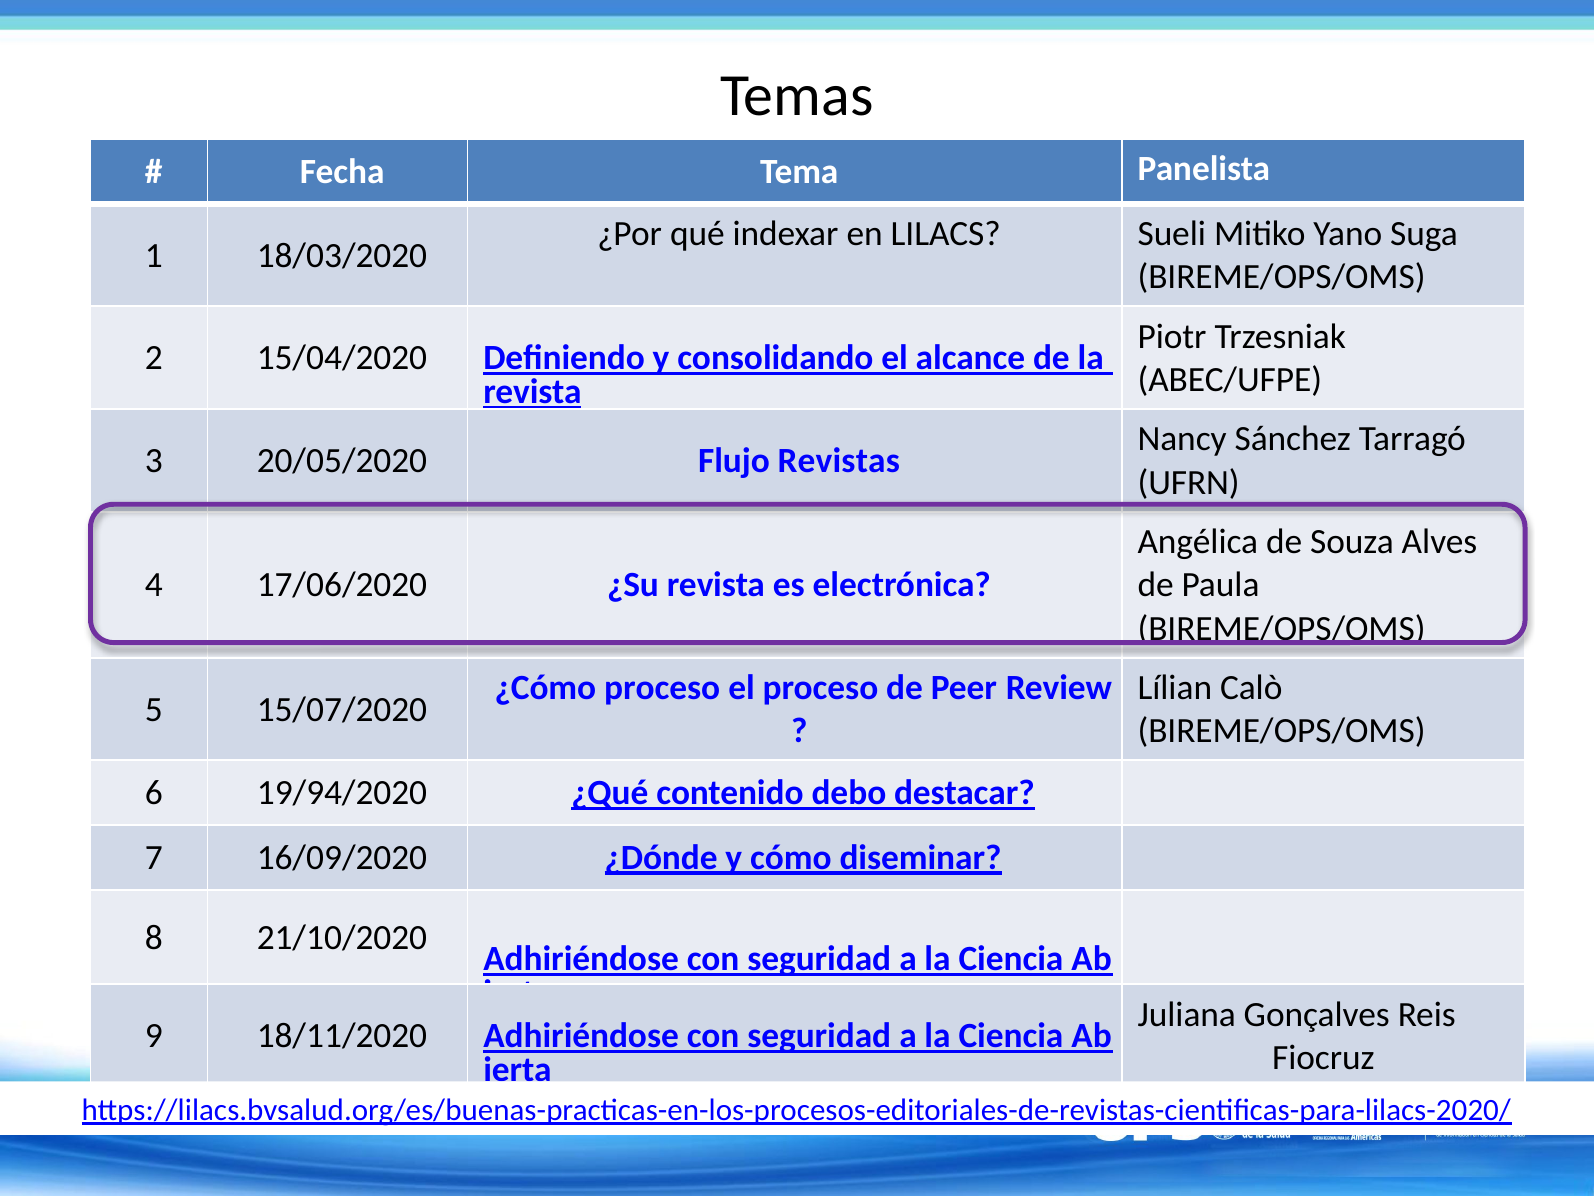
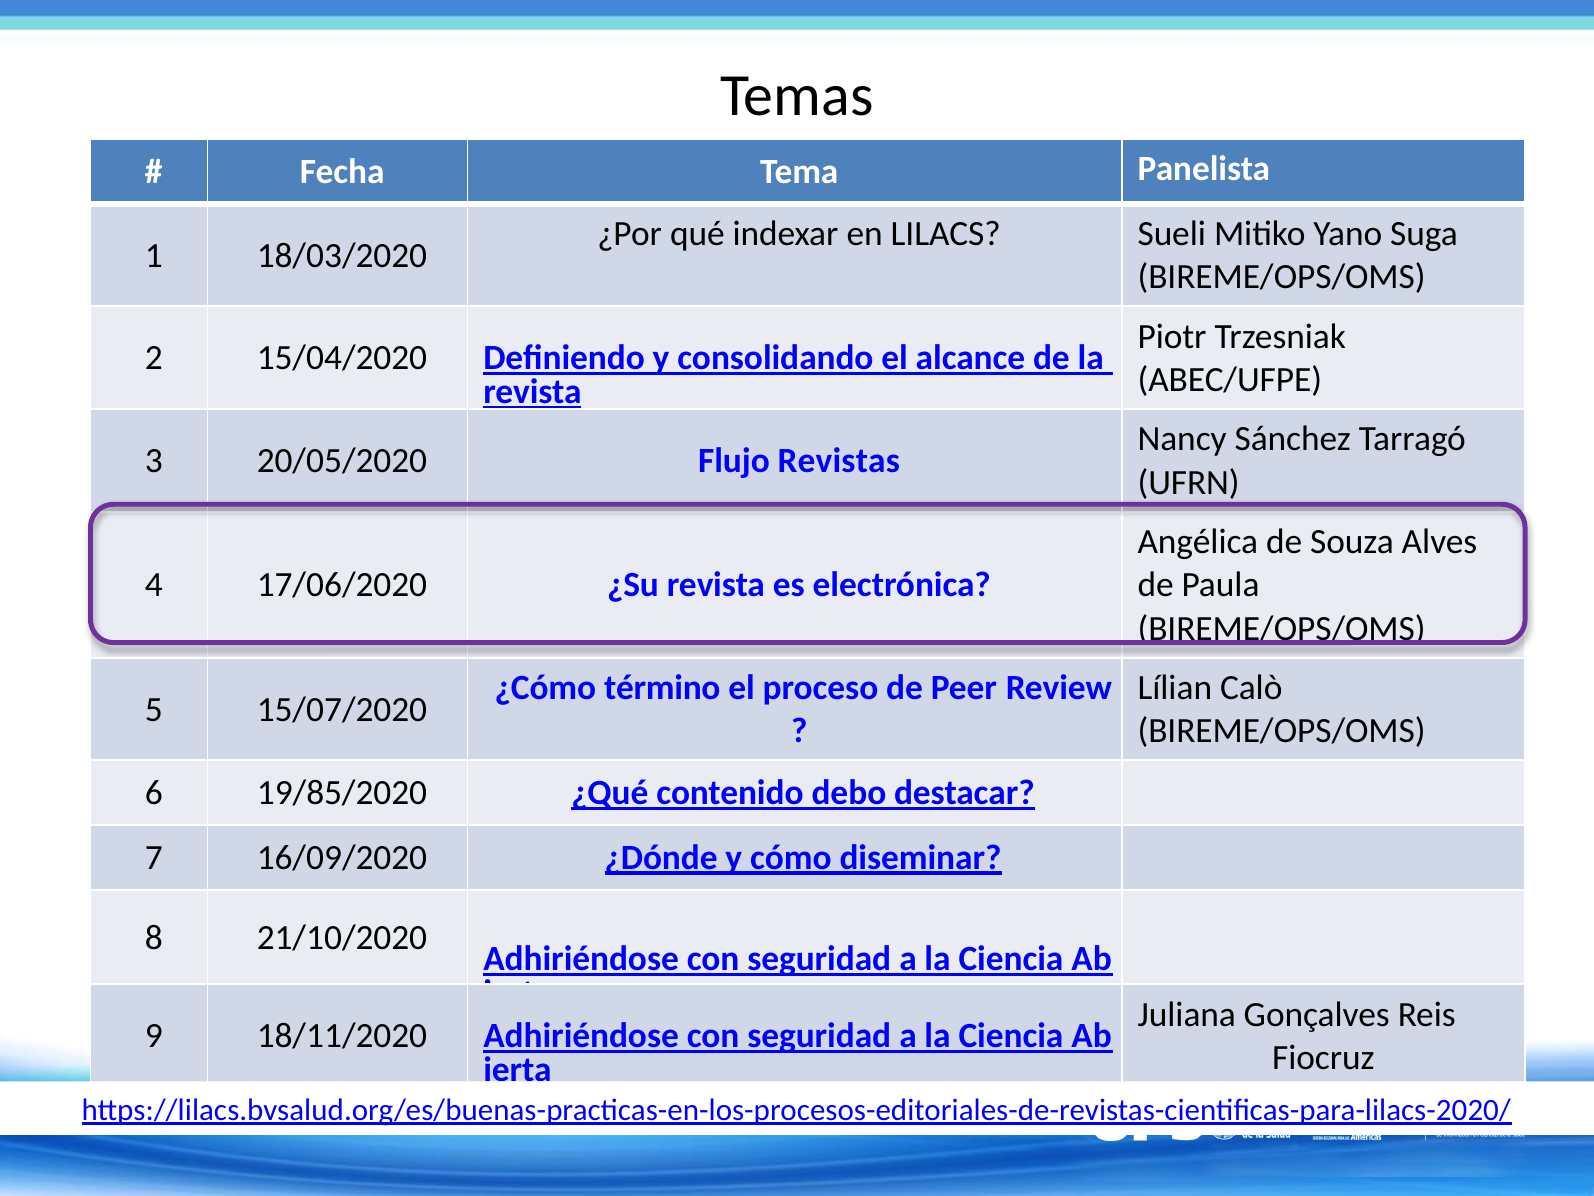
¿Cómo proceso: proceso -> término
19/94/2020: 19/94/2020 -> 19/85/2020
